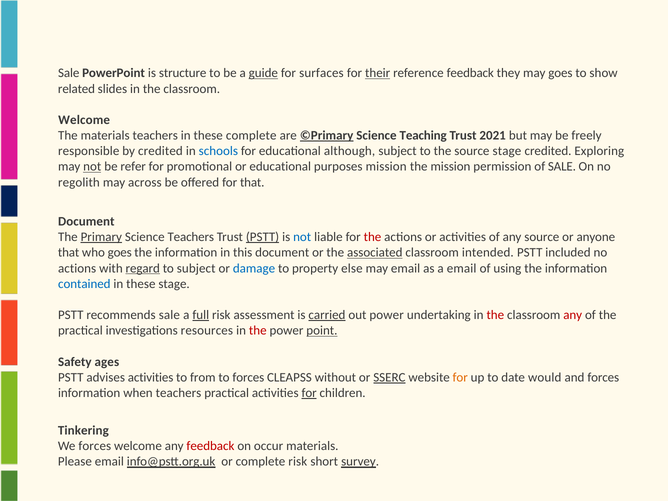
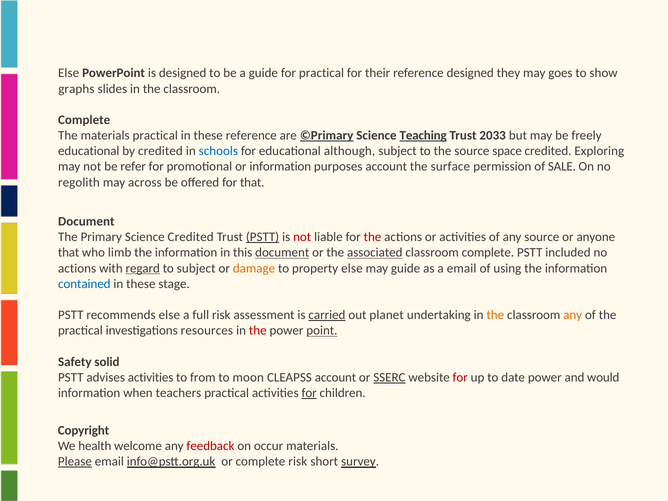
Sale at (69, 73): Sale -> Else
is structure: structure -> designed
guide at (263, 73) underline: present -> none
for surfaces: surfaces -> practical
their underline: present -> none
reference feedback: feedback -> designed
related: related -> graphs
Welcome at (84, 120): Welcome -> Complete
materials teachers: teachers -> practical
these complete: complete -> reference
Teaching underline: none -> present
2021: 2021 -> 2033
responsible at (89, 151): responsible -> educational
source stage: stage -> space
not at (92, 167) underline: present -> none
or educational: educational -> information
purposes mission: mission -> account
the mission: mission -> surface
Primary underline: present -> none
Science Teachers: Teachers -> Credited
not at (302, 237) colour: blue -> red
who goes: goes -> limb
document at (282, 253) underline: none -> present
intended at (488, 253): intended -> complete
damage colour: blue -> orange
may email: email -> guide
recommends sale: sale -> else
full underline: present -> none
out power: power -> planet
the at (495, 315) colour: red -> orange
any at (573, 315) colour: red -> orange
ages: ages -> solid
to forces: forces -> moon
CLEAPSS without: without -> account
for at (460, 377) colour: orange -> red
date would: would -> power
and forces: forces -> would
Tinkering: Tinkering -> Copyright
We forces: forces -> health
Please underline: none -> present
